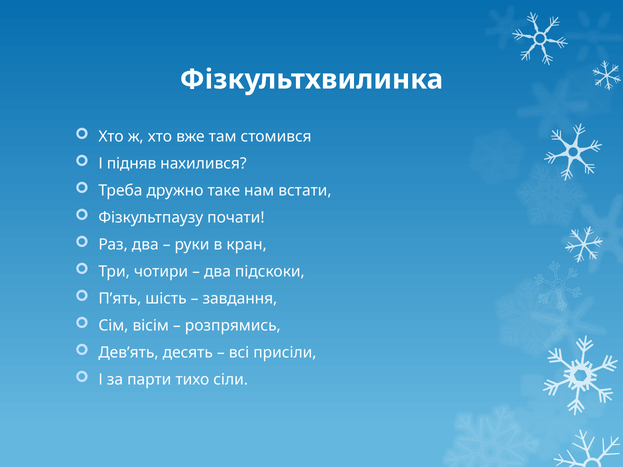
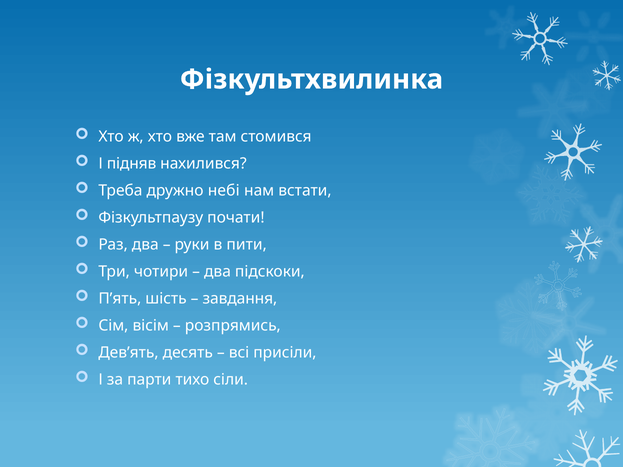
таке: таке -> небі
кран: кран -> пити
